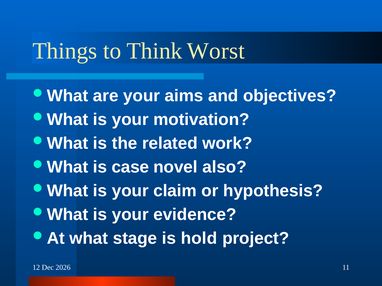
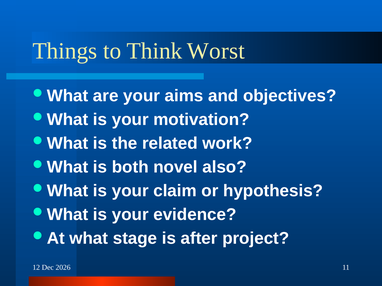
case: case -> both
hold: hold -> after
